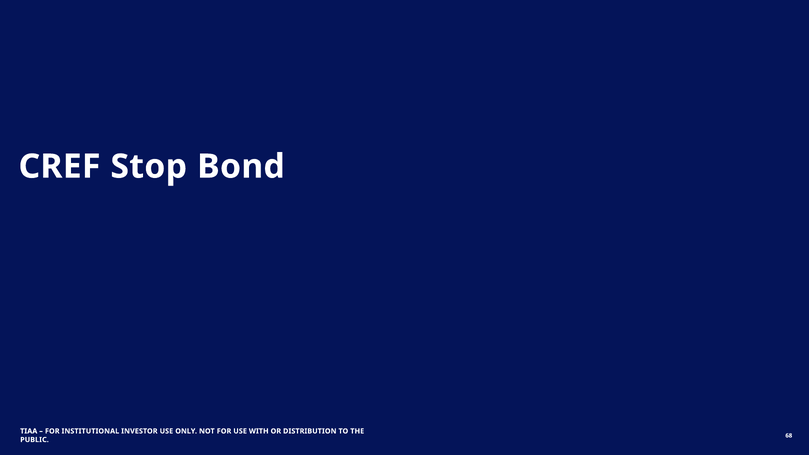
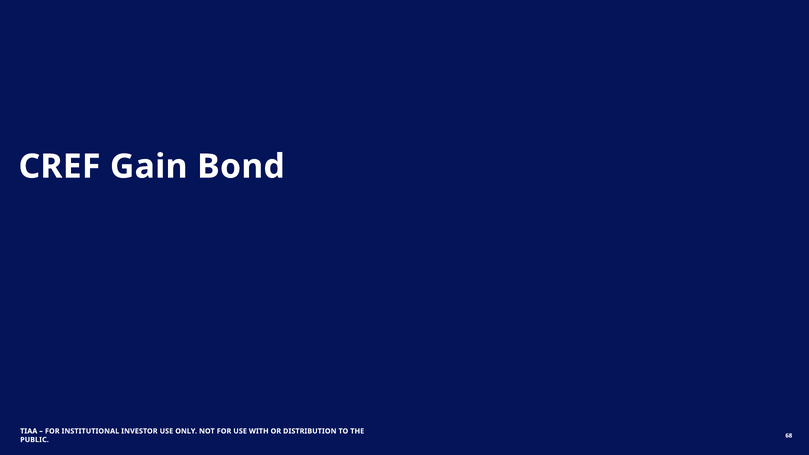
Stop: Stop -> Gain
